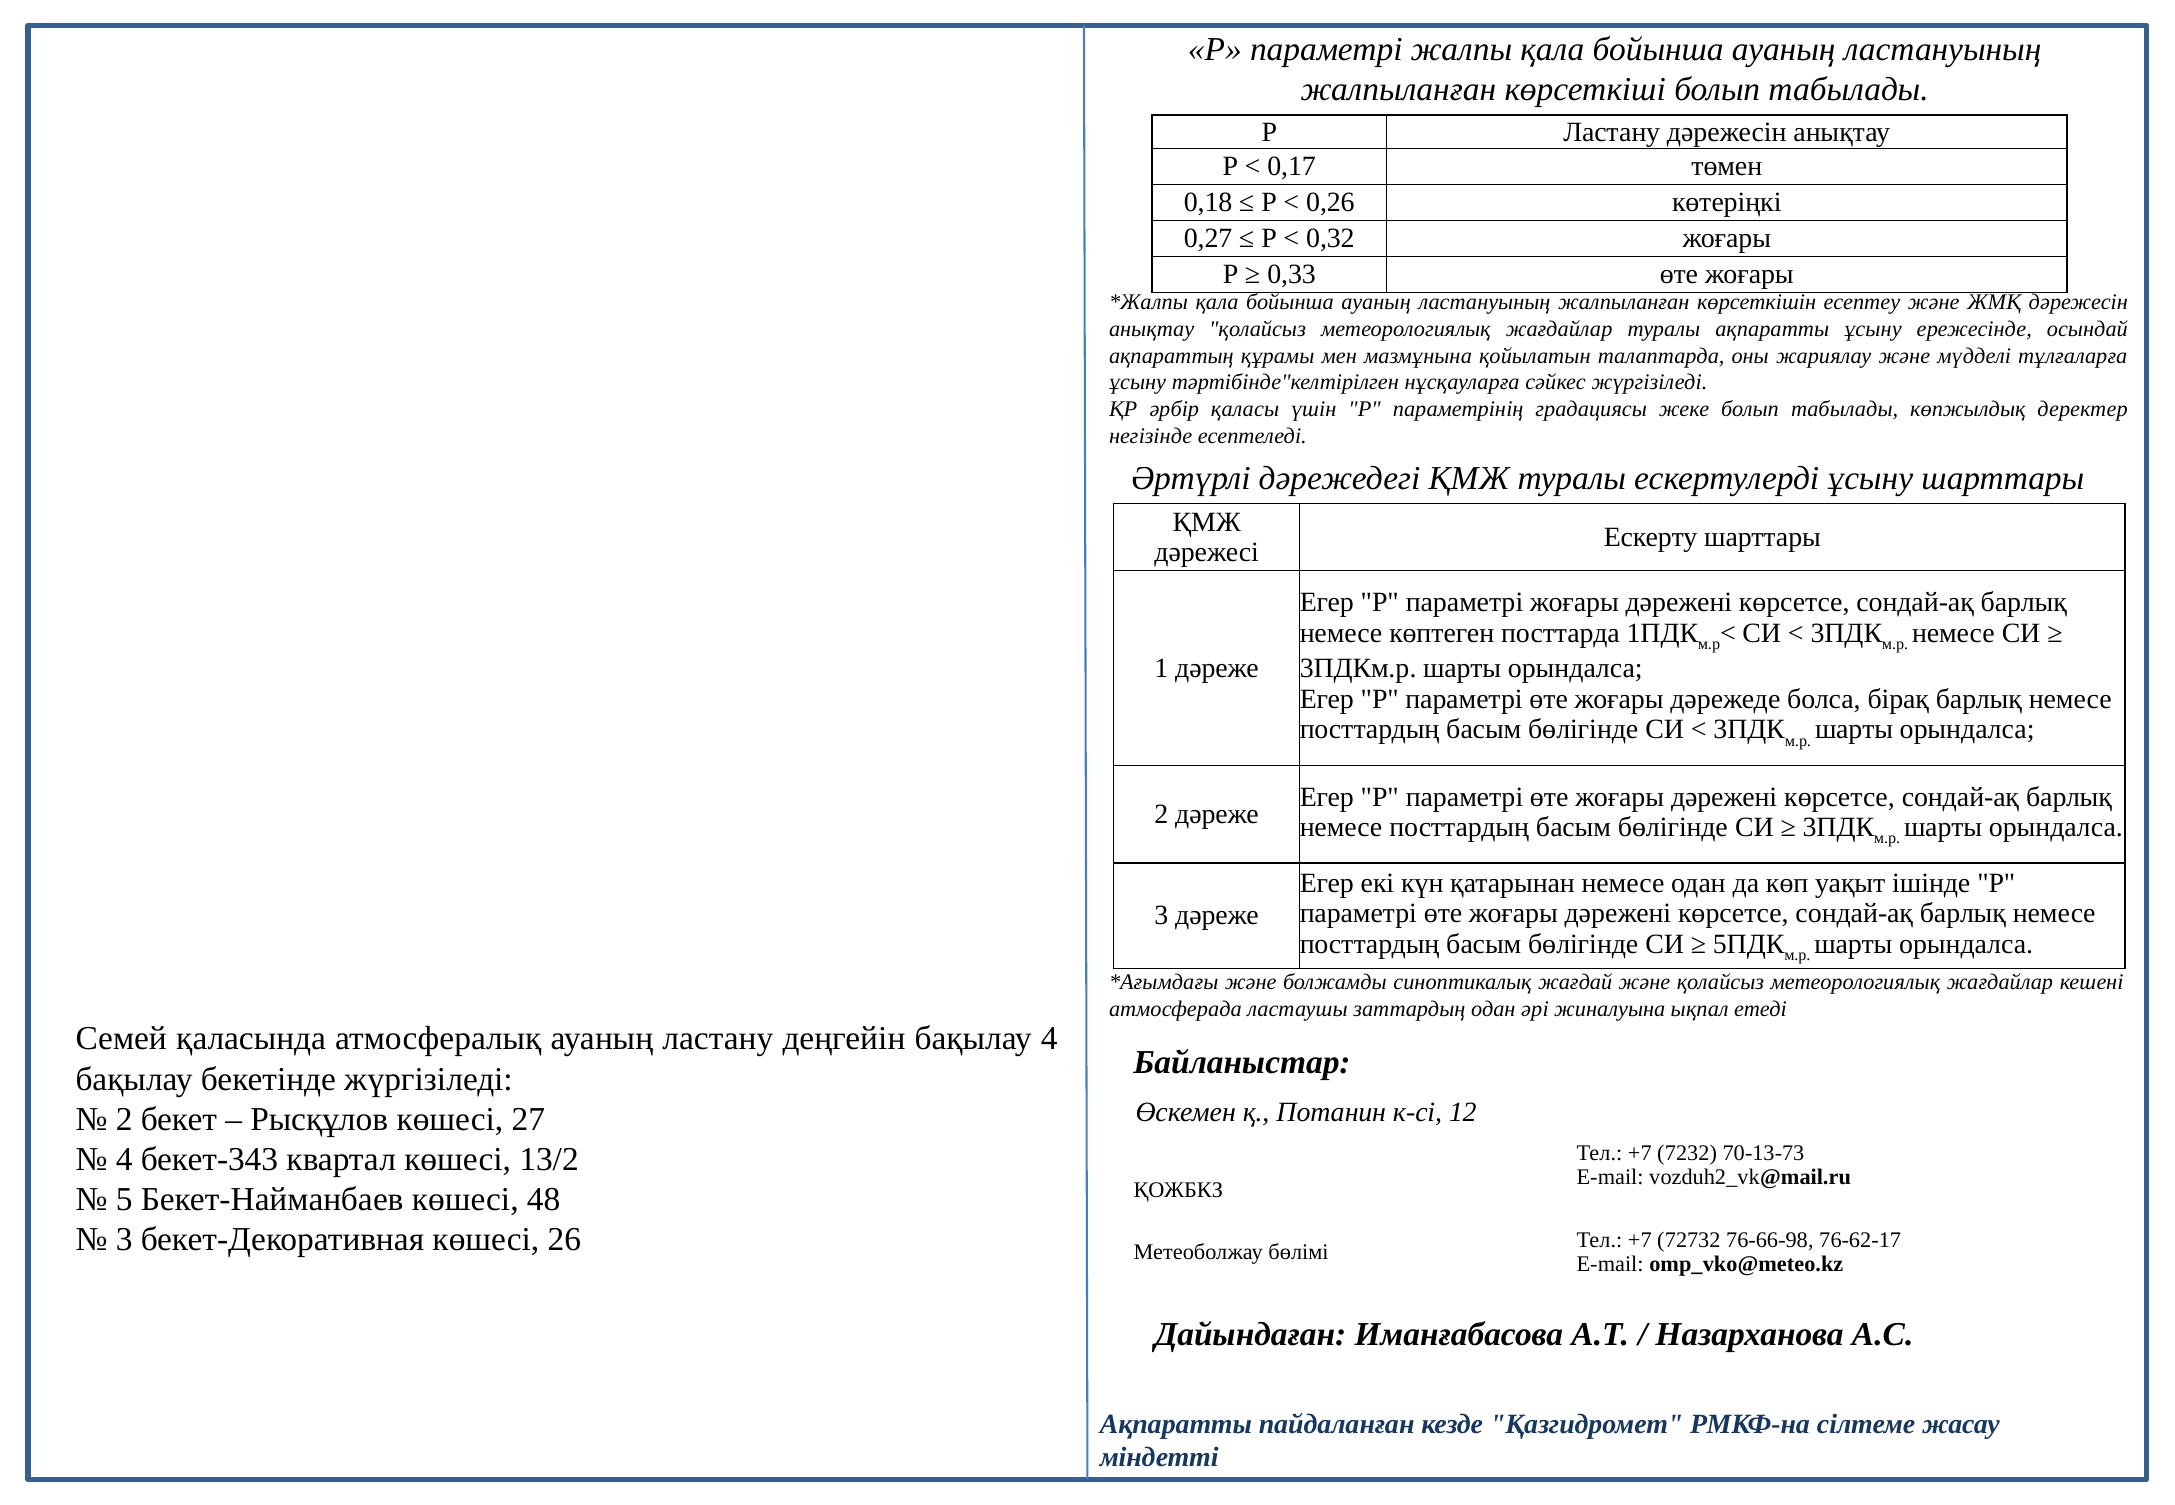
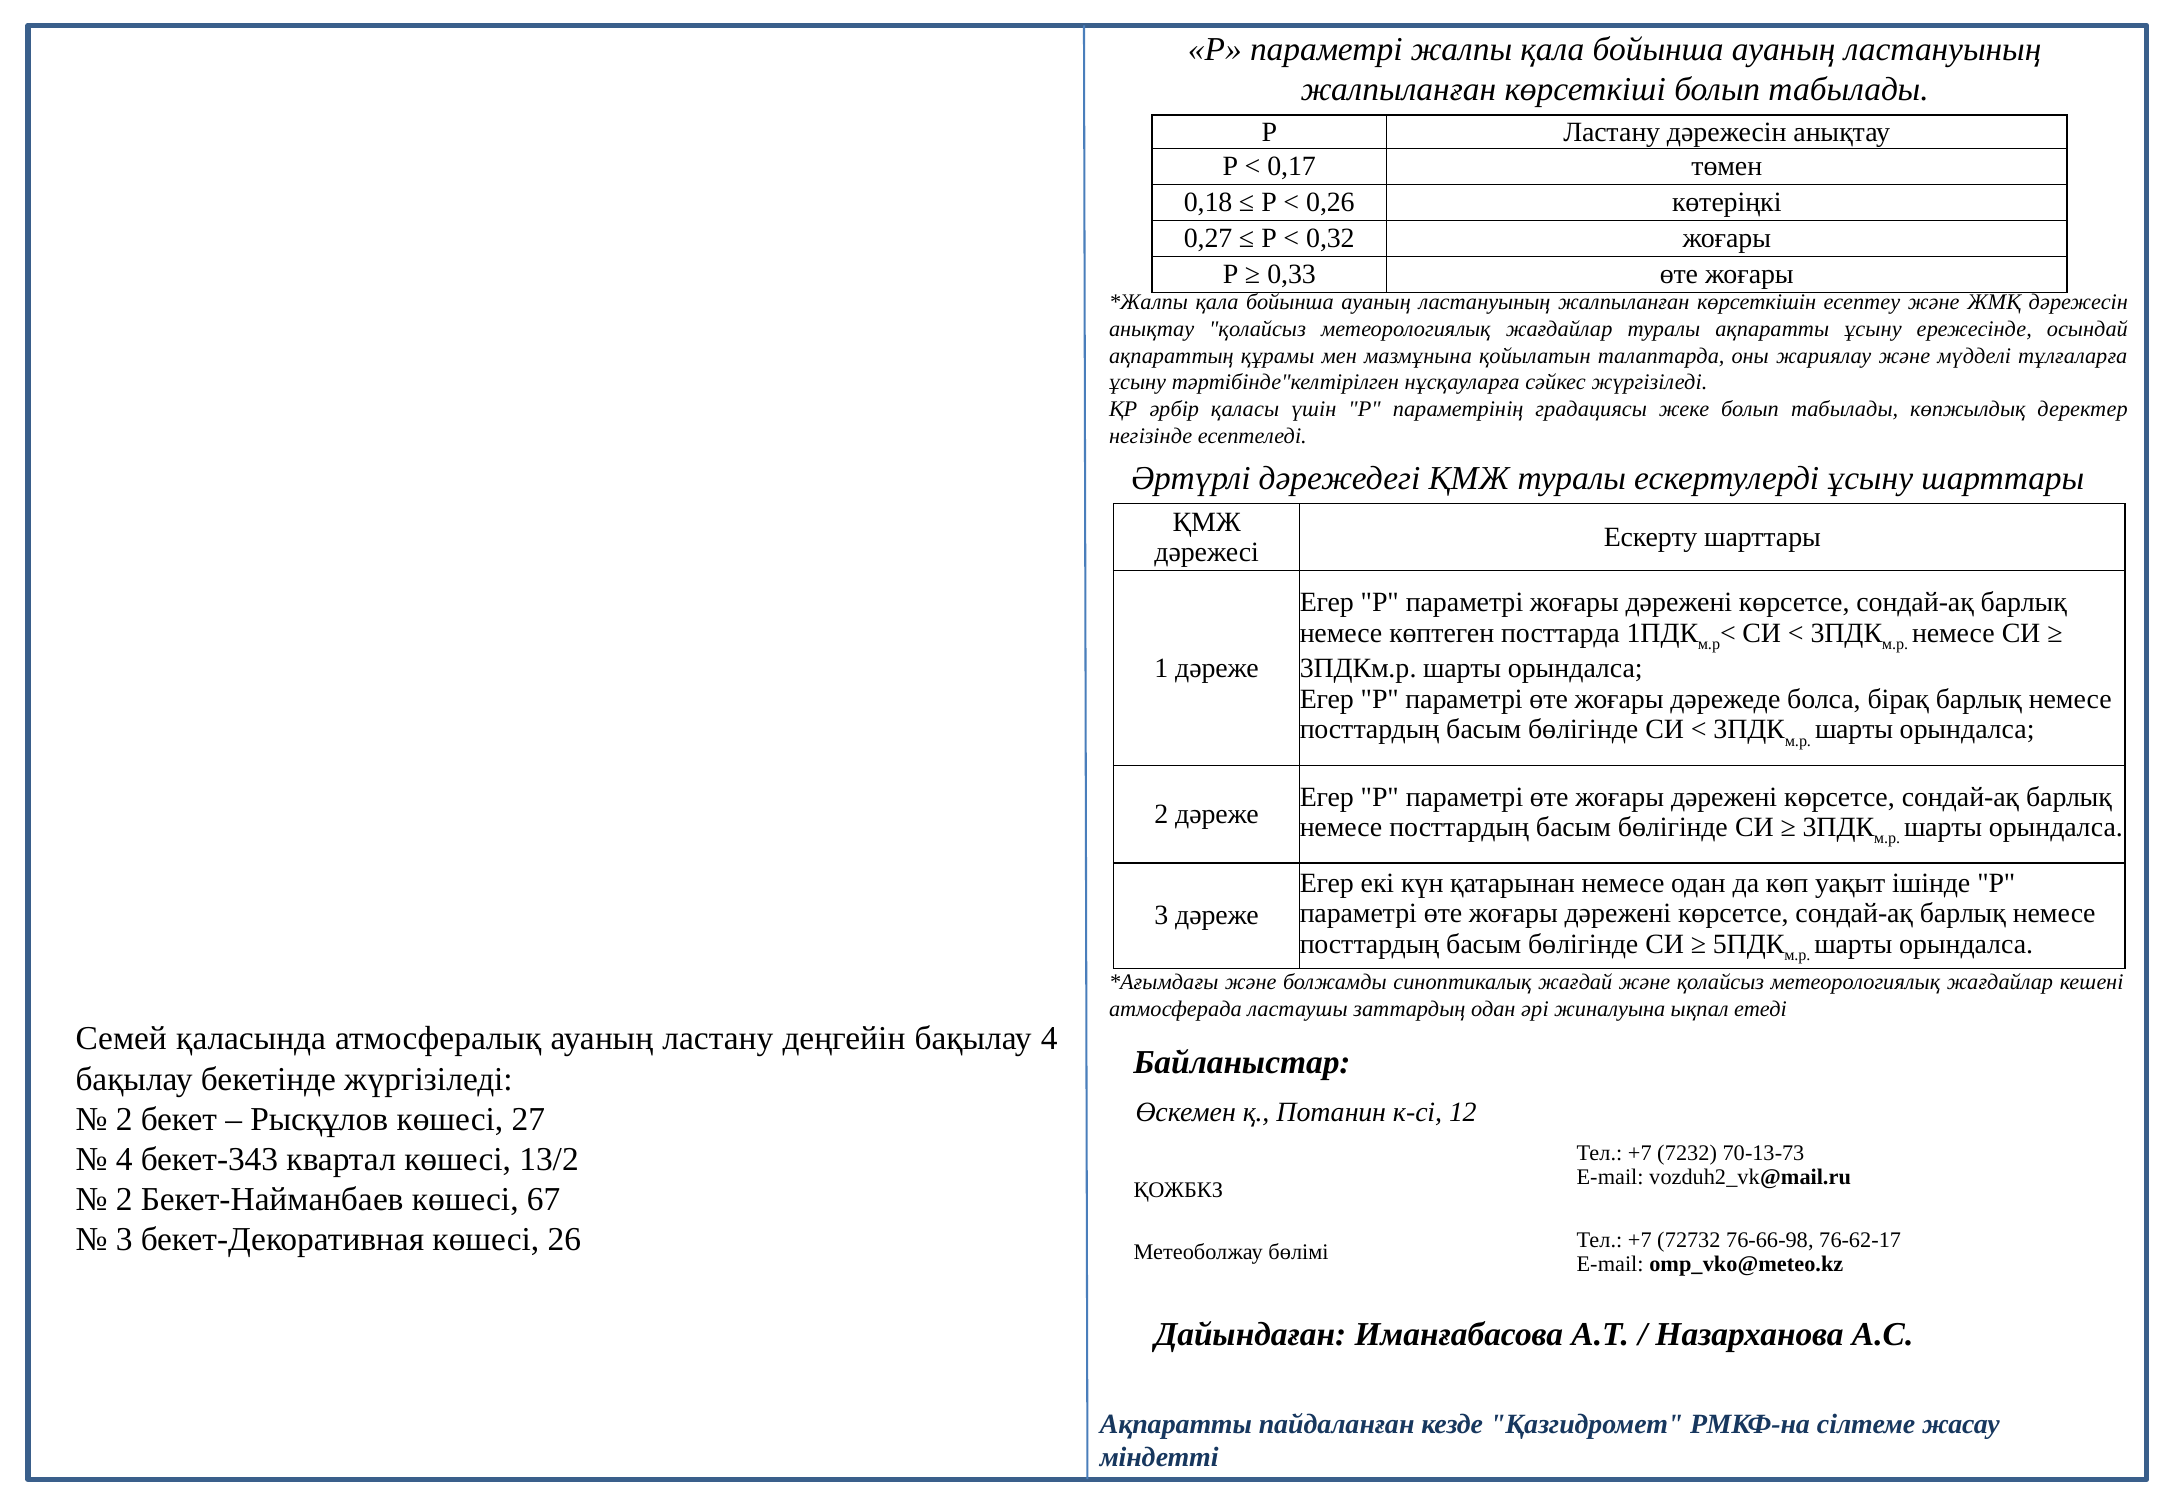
5 at (124, 1200): 5 -> 2
48: 48 -> 67
